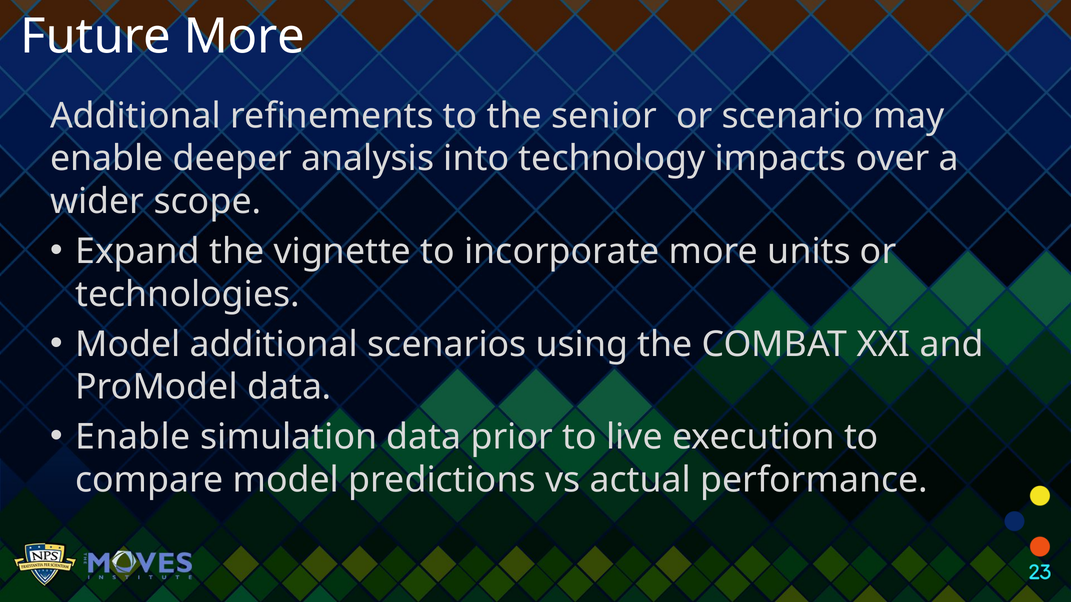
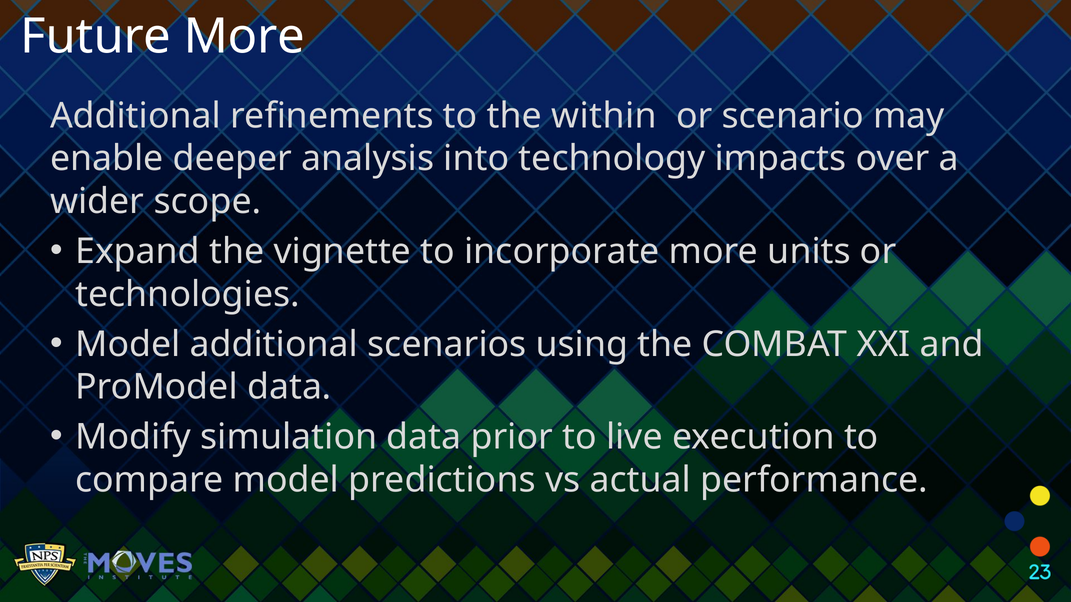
senior: senior -> within
Enable at (133, 437): Enable -> Modify
